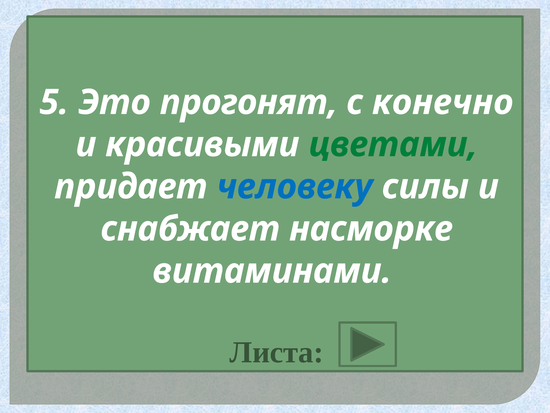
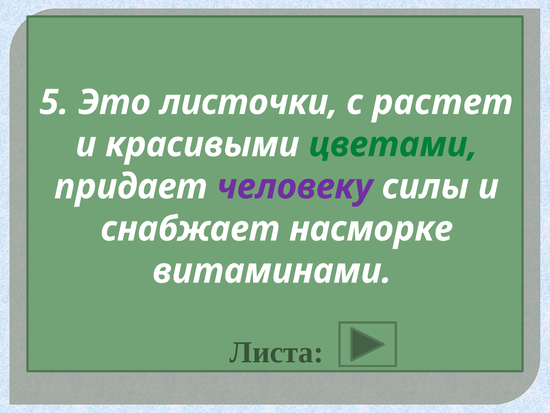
прогонят: прогонят -> листочки
конечно: конечно -> растет
человеку colour: blue -> purple
